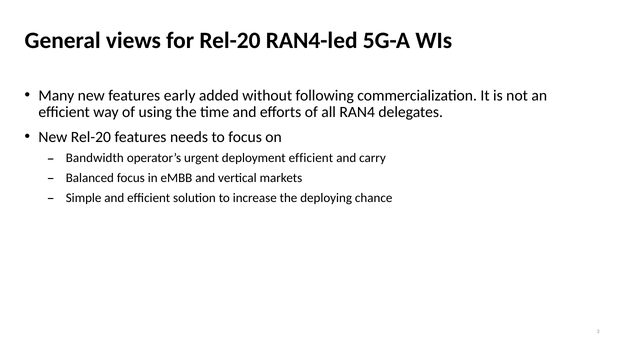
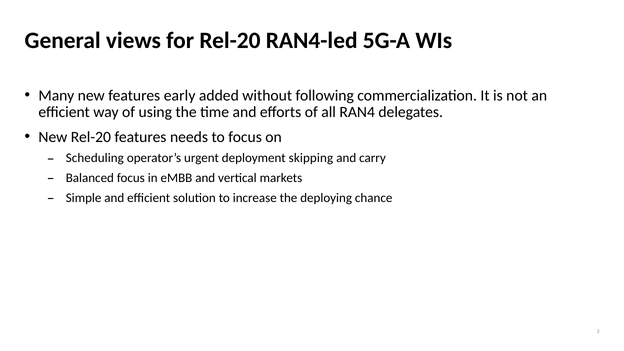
Bandwidth: Bandwidth -> Scheduling
deployment efficient: efficient -> skipping
